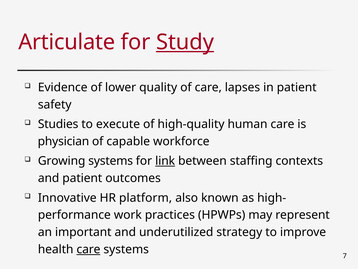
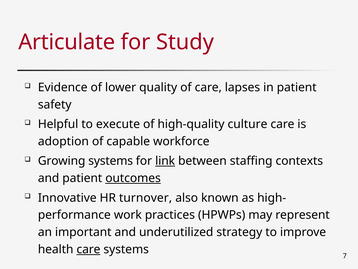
Study underline: present -> none
Studies: Studies -> Helpful
human: human -> culture
physician: physician -> adoption
outcomes underline: none -> present
platform: platform -> turnover
